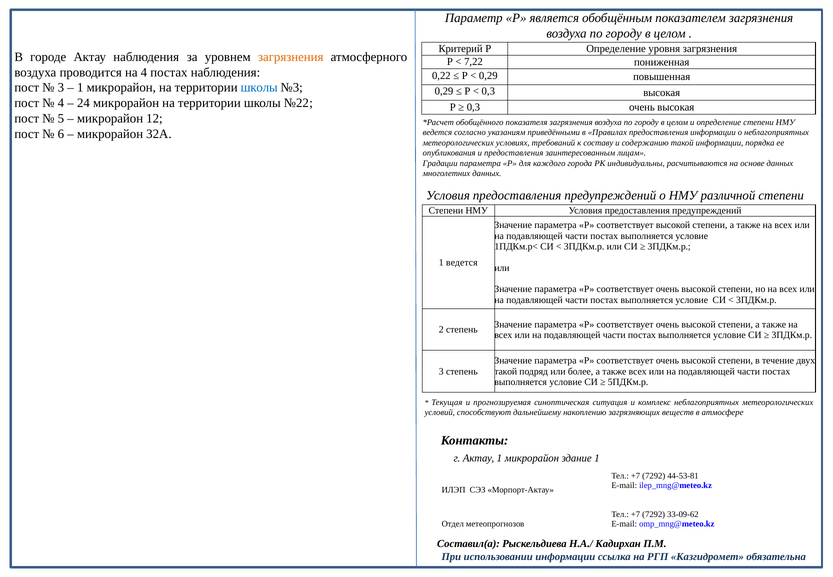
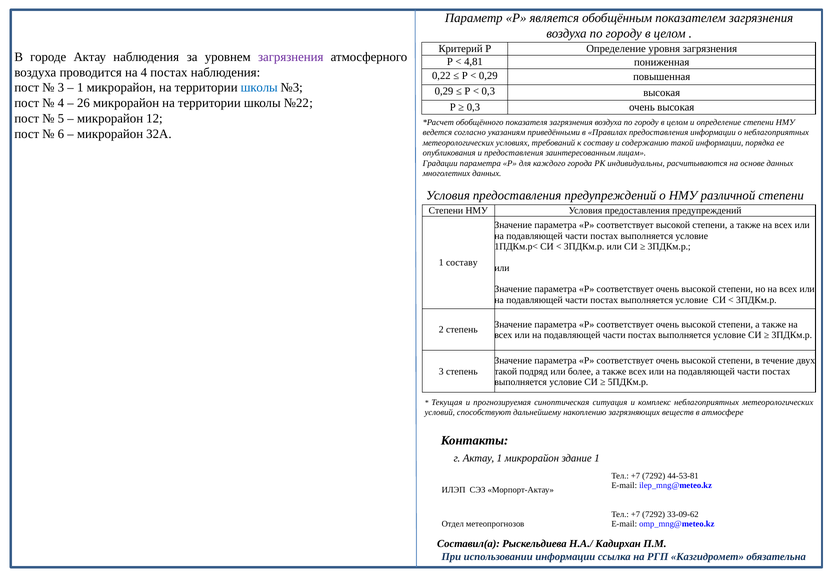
загрязнения at (291, 57) colour: orange -> purple
7,22: 7,22 -> 4,81
24: 24 -> 26
1 ведется: ведется -> составу
